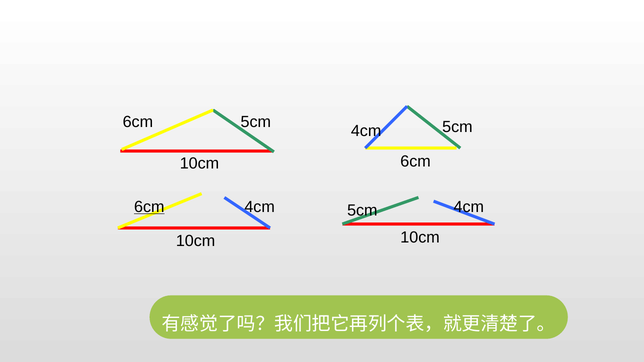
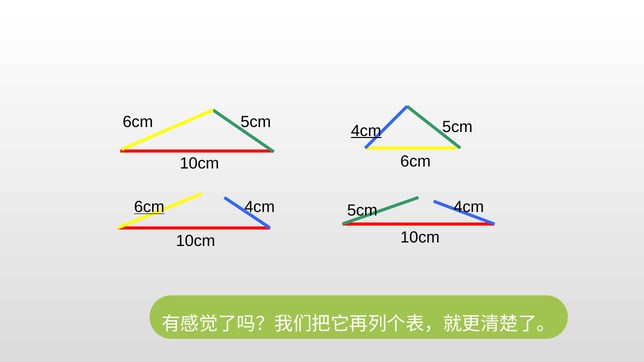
4cm at (366, 131) underline: none -> present
